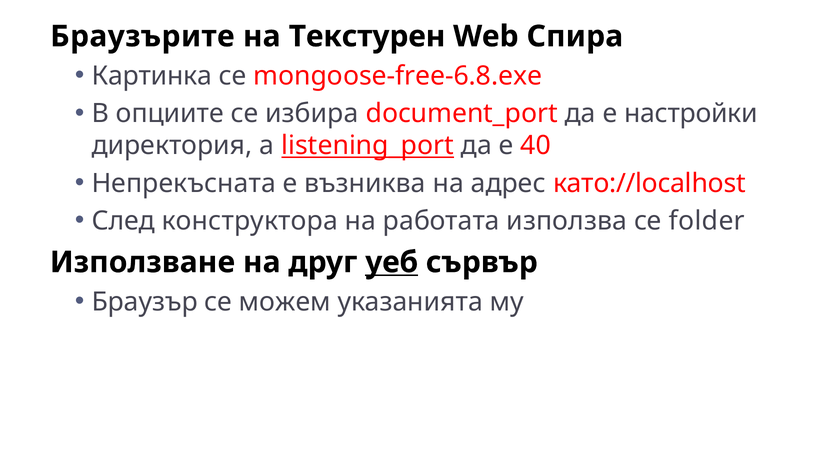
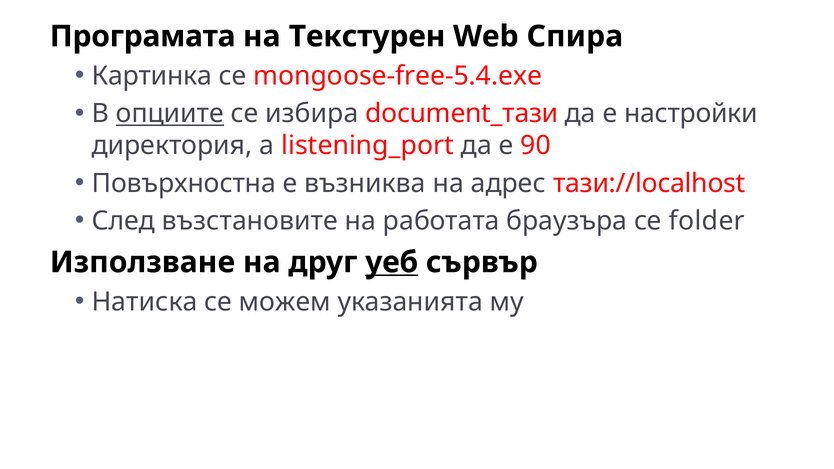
Браузърите: Браузърите -> Програмата
mongoose-free-6.8.exe: mongoose-free-6.8.exe -> mongoose-free-5.4.exe
опциите underline: none -> present
document_port: document_port -> document_тази
listening_port underline: present -> none
40: 40 -> 90
Непрекъсната: Непрекъсната -> Повърхностна
като://localhost: като://localhost -> тази://localhost
конструктора: конструктора -> възстановите
използва: използва -> браузъра
Браузър: Браузър -> Натиска
